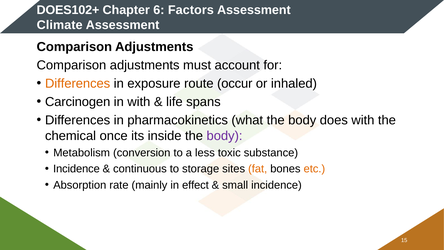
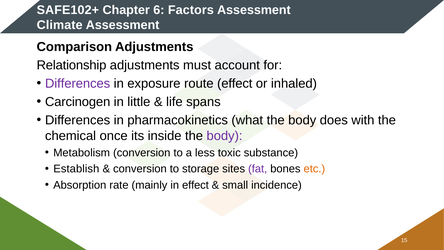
DOES102+: DOES102+ -> SAFE102+
Comparison at (71, 65): Comparison -> Relationship
Differences at (78, 84) colour: orange -> purple
route occur: occur -> effect
in with: with -> little
Incidence at (76, 169): Incidence -> Establish
continuous at (140, 169): continuous -> conversion
fat colour: orange -> purple
